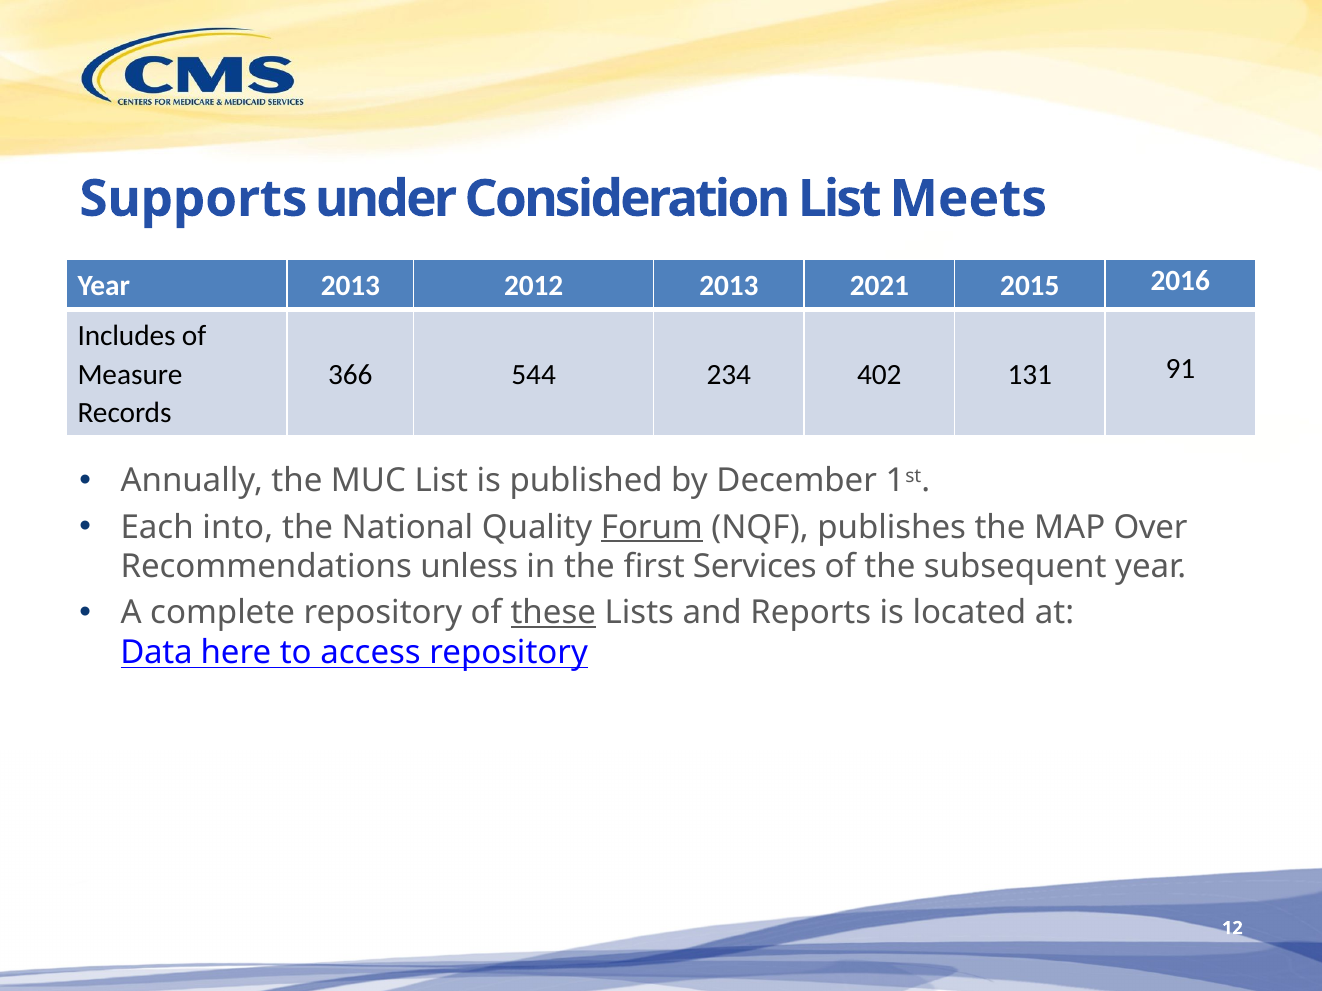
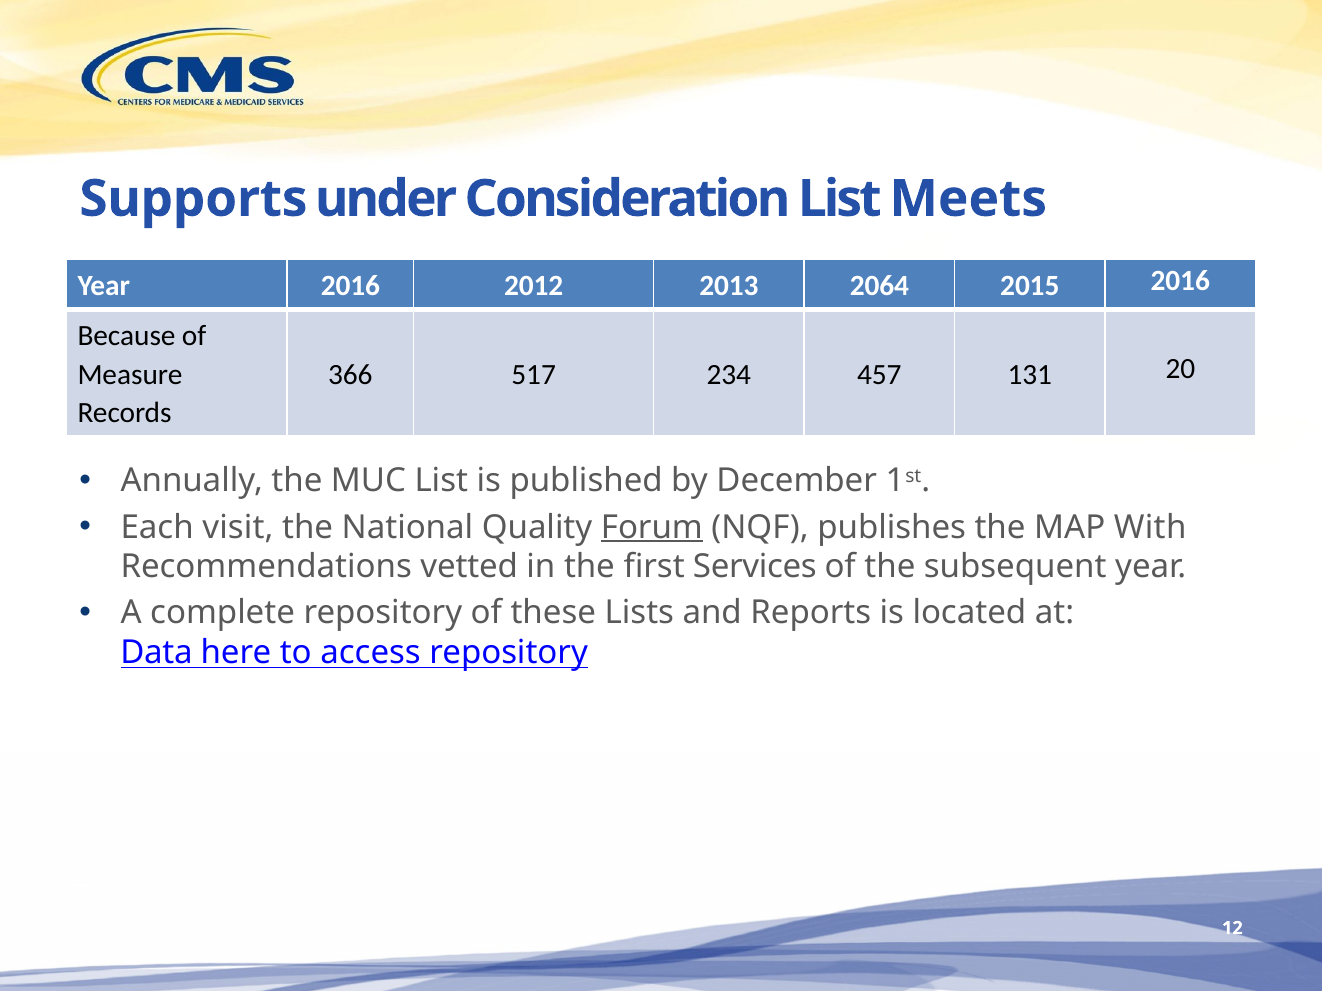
Year 2013: 2013 -> 2016
2021: 2021 -> 2064
Includes: Includes -> Because
544: 544 -> 517
402: 402 -> 457
91: 91 -> 20
into: into -> visit
Over: Over -> With
unless: unless -> vetted
these underline: present -> none
